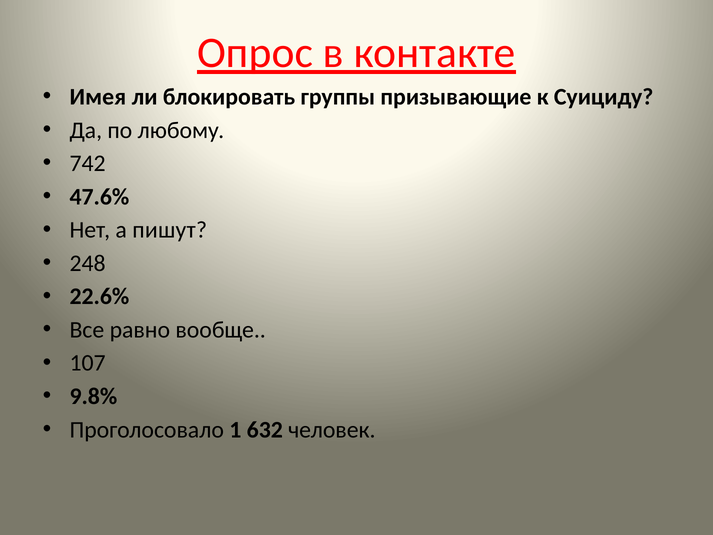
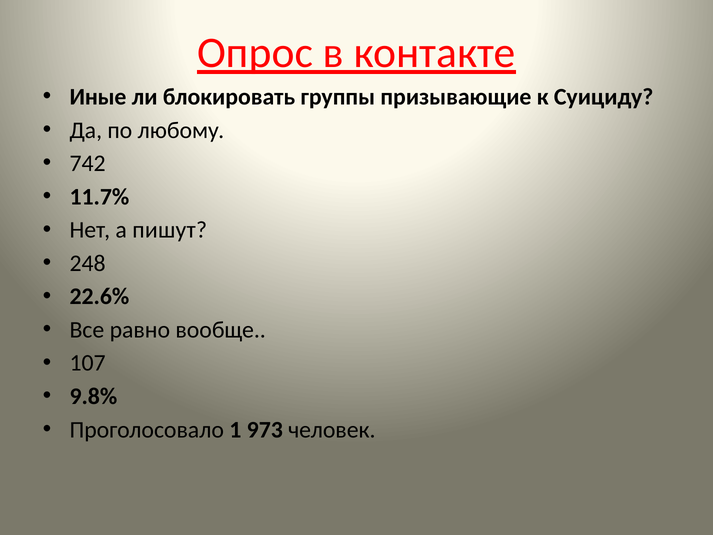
Имея: Имея -> Иные
47.6%: 47.6% -> 11.7%
632: 632 -> 973
